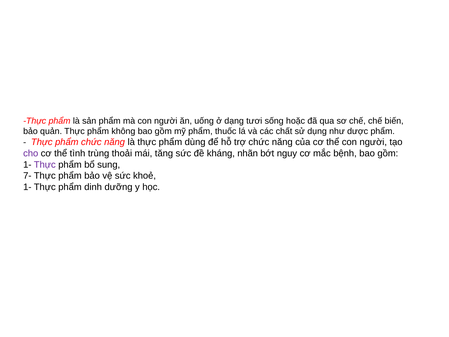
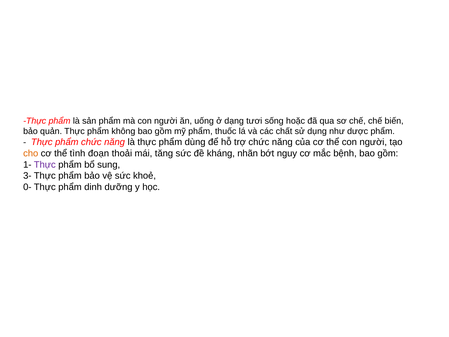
cho colour: purple -> orange
trùng: trùng -> đoạn
7-: 7- -> 3-
1- at (27, 187): 1- -> 0-
